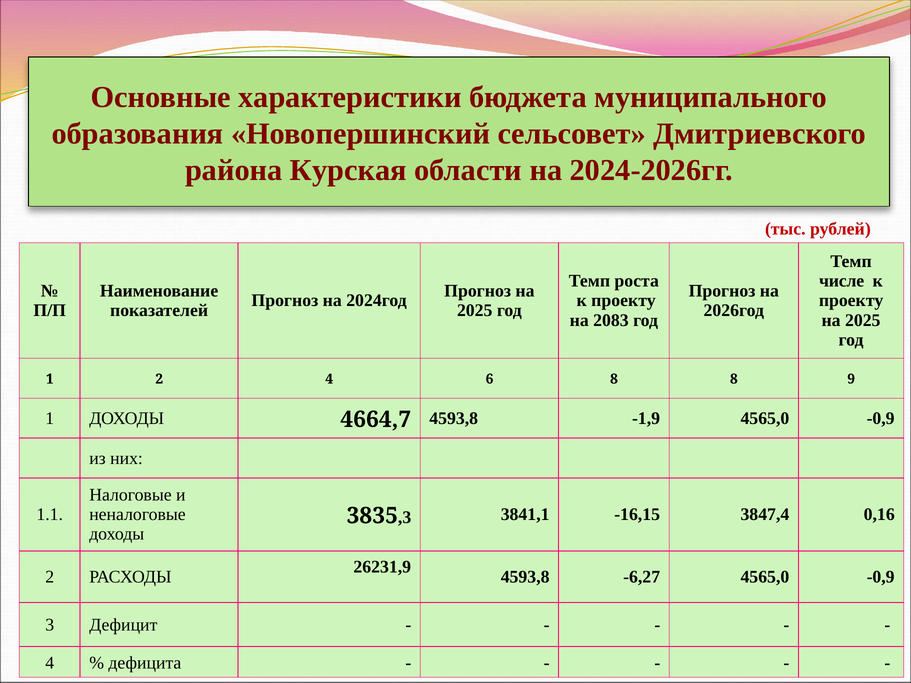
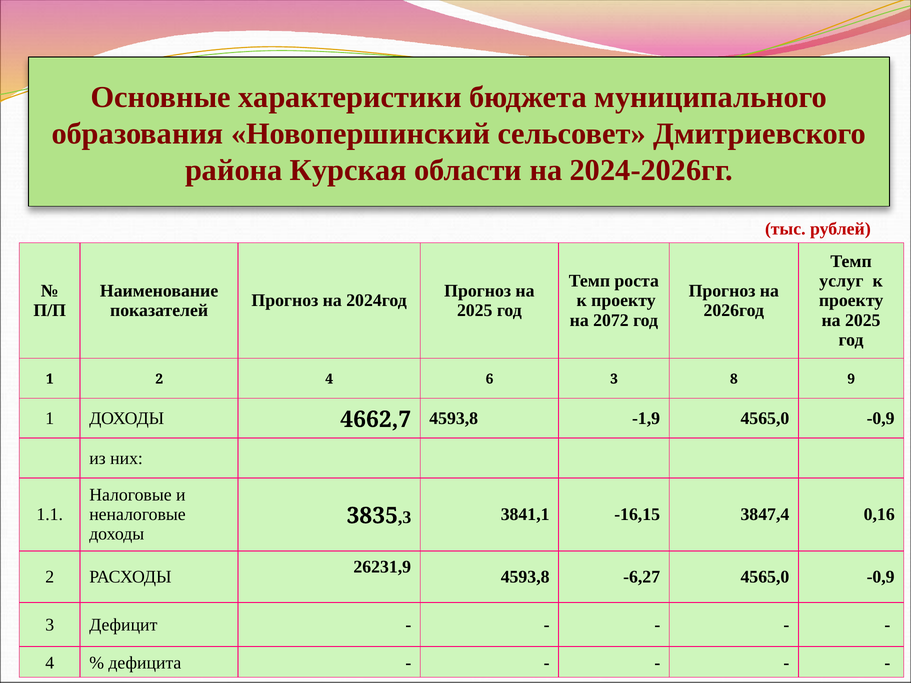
числе: числе -> услуг
2083: 2083 -> 2072
6 8: 8 -> 3
4664,7: 4664,7 -> 4662,7
